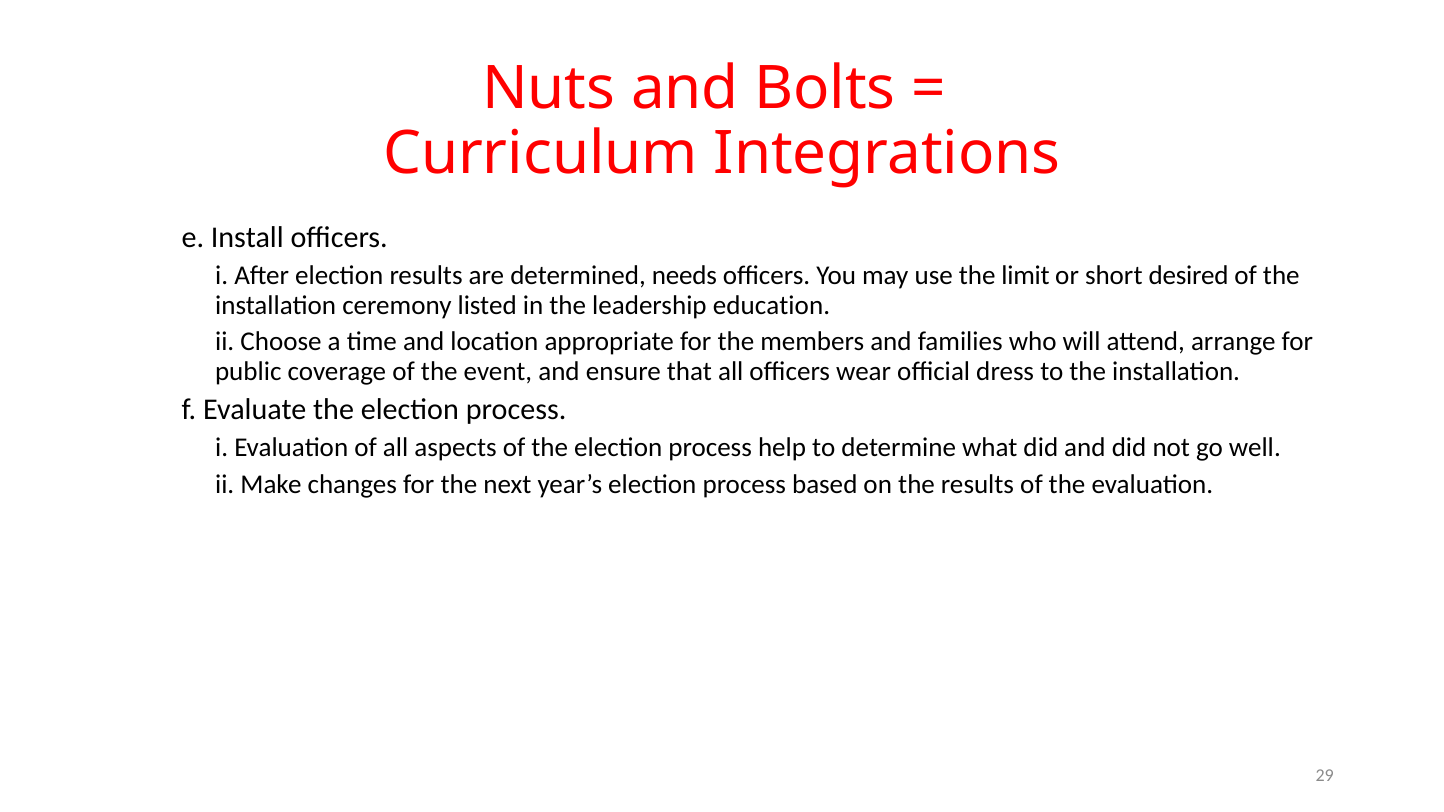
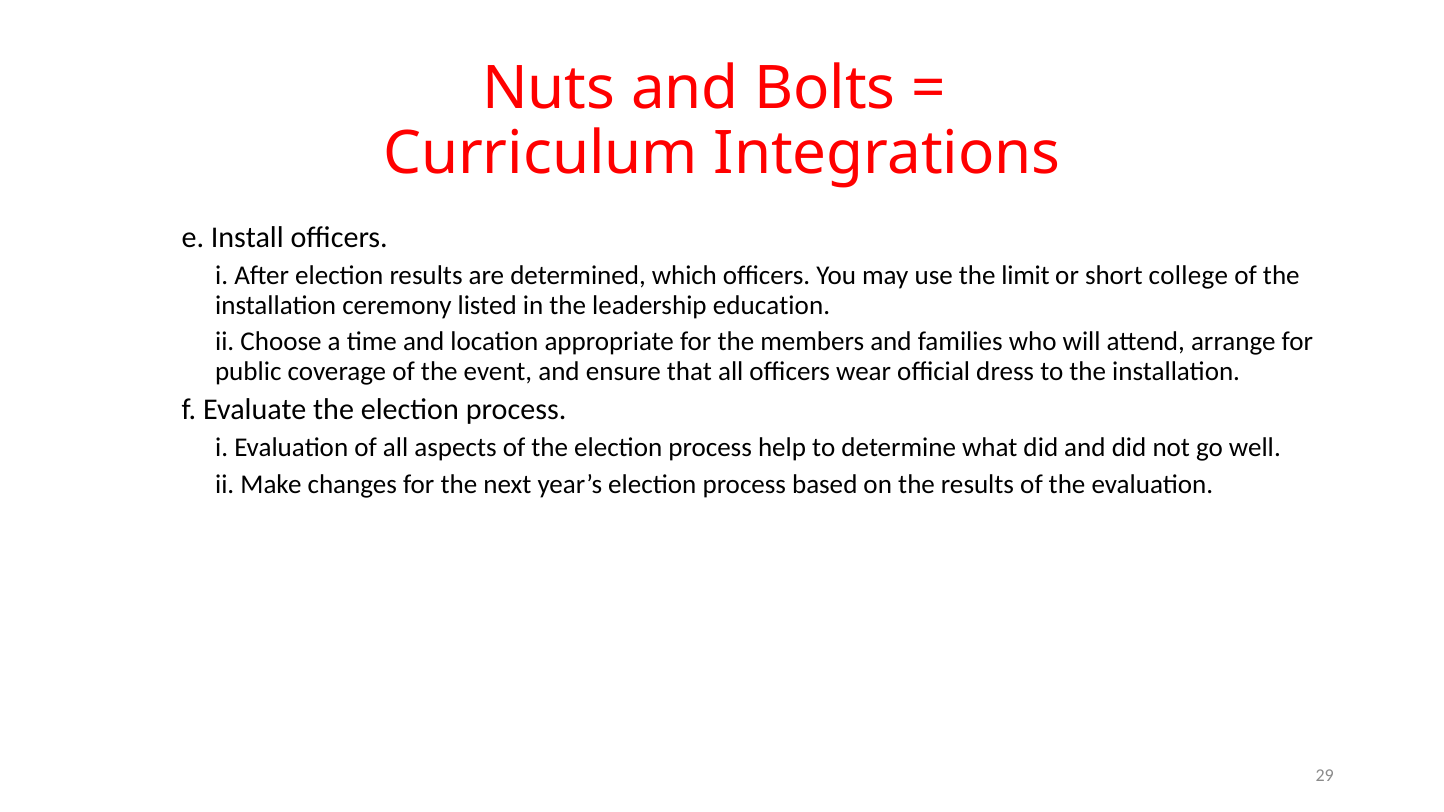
needs: needs -> which
desired: desired -> college
